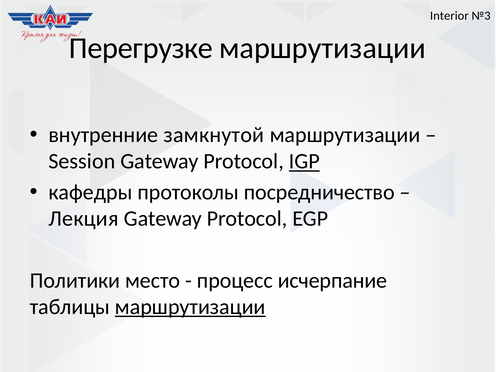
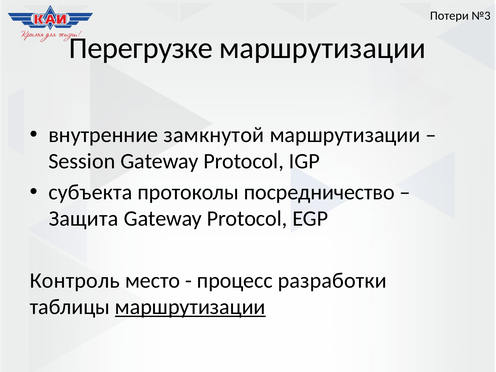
Interior: Interior -> Потери
IGP underline: present -> none
кафедры: кафедры -> субъекта
Лекция: Лекция -> Защита
Политики: Политики -> Контроль
исчерпание: исчерпание -> разработки
